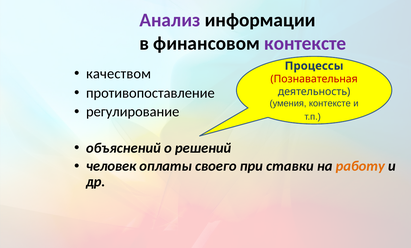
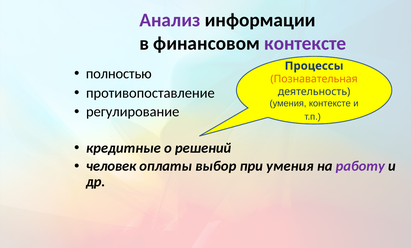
качеством: качеством -> полностью
Познавательная colour: red -> orange
объяснений: объяснений -> кредитные
своего: своего -> выбор
при ставки: ставки -> умения
работу colour: orange -> purple
